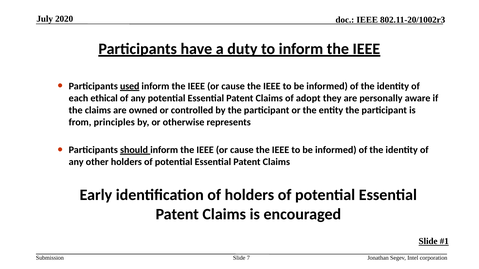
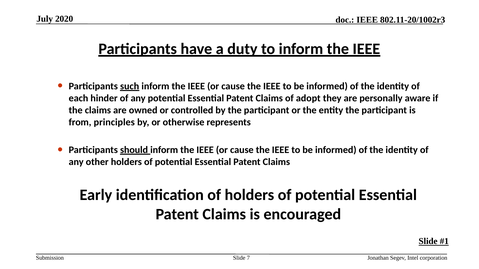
used: used -> such
ethical: ethical -> hinder
